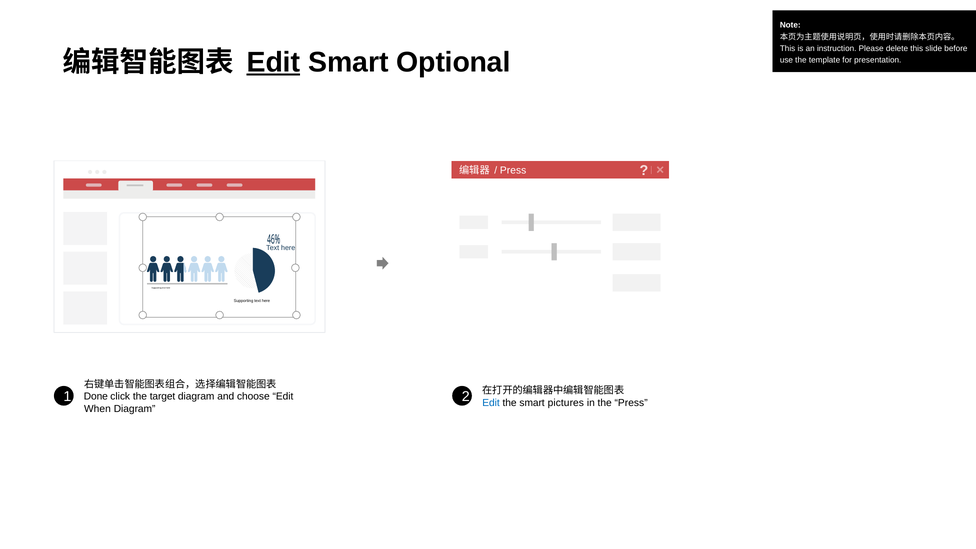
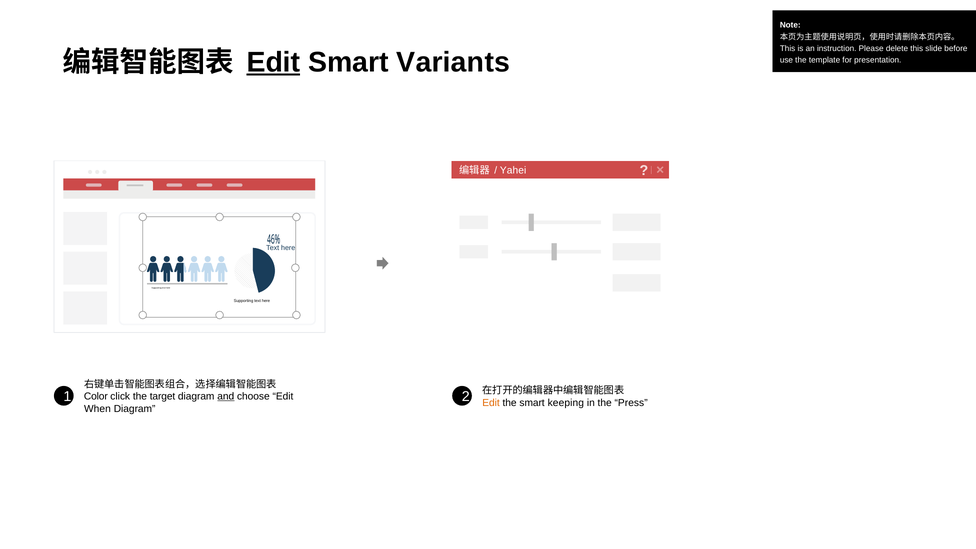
Optional: Optional -> Variants
Press at (513, 170): Press -> Yahei
Done: Done -> Color
and underline: none -> present
Edit at (491, 403) colour: blue -> orange
pictures: pictures -> keeping
